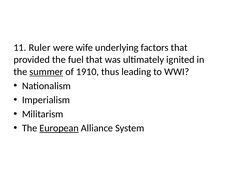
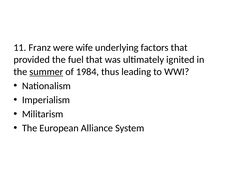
Ruler: Ruler -> Franz
1910: 1910 -> 1984
European underline: present -> none
